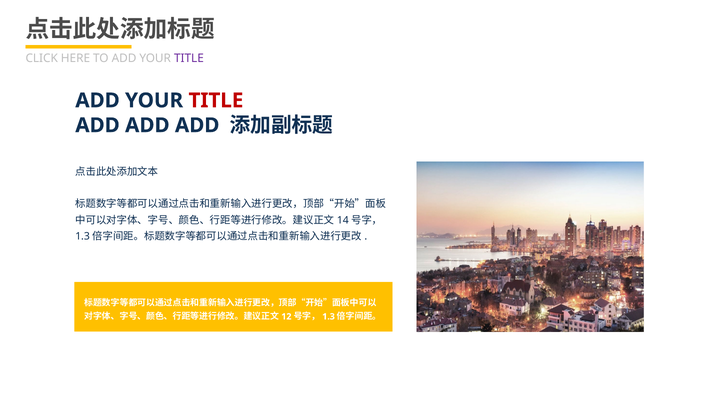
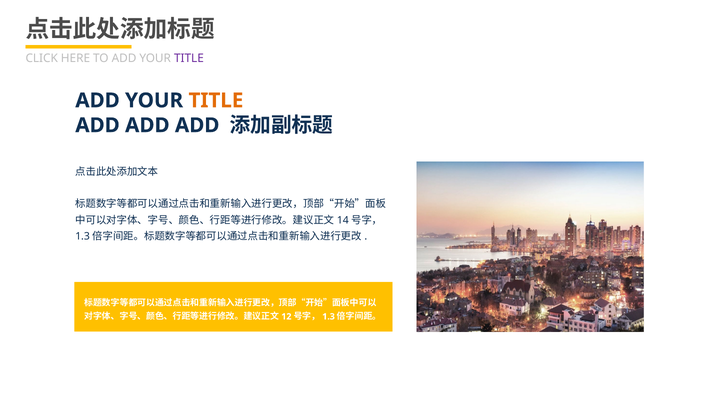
TITLE at (216, 100) colour: red -> orange
